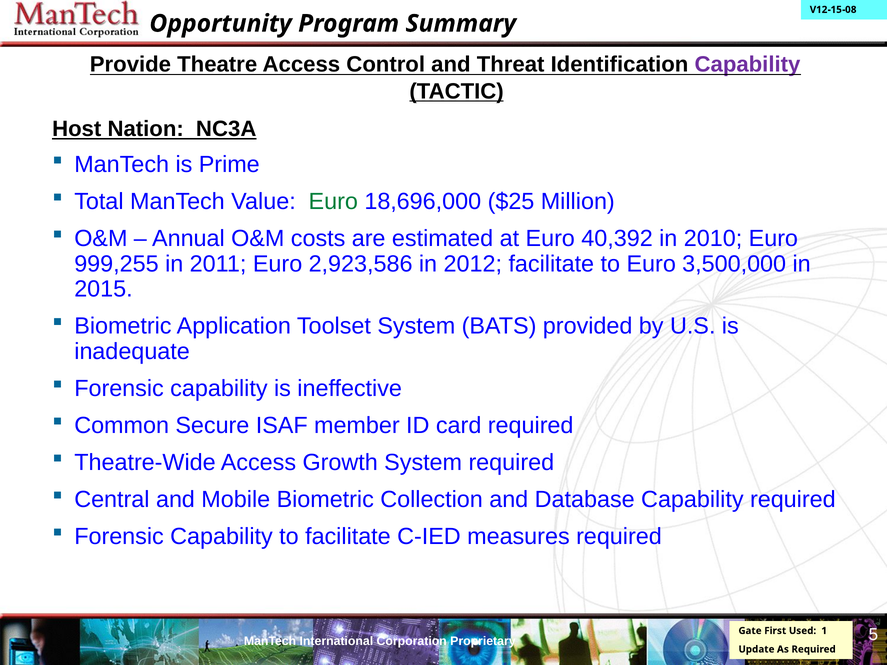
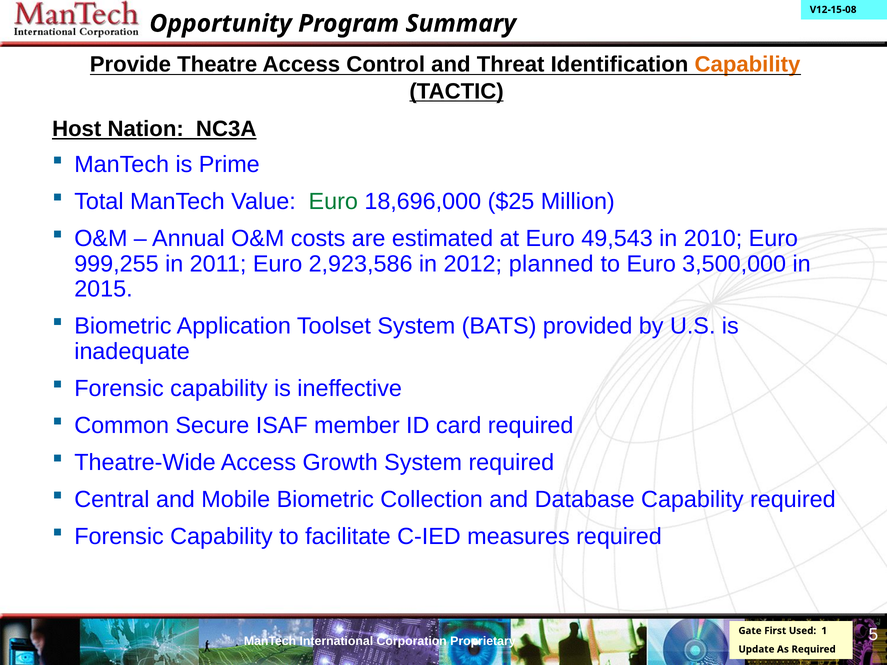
Capability at (747, 65) colour: purple -> orange
40,392: 40,392 -> 49,543
2012 facilitate: facilitate -> planned
